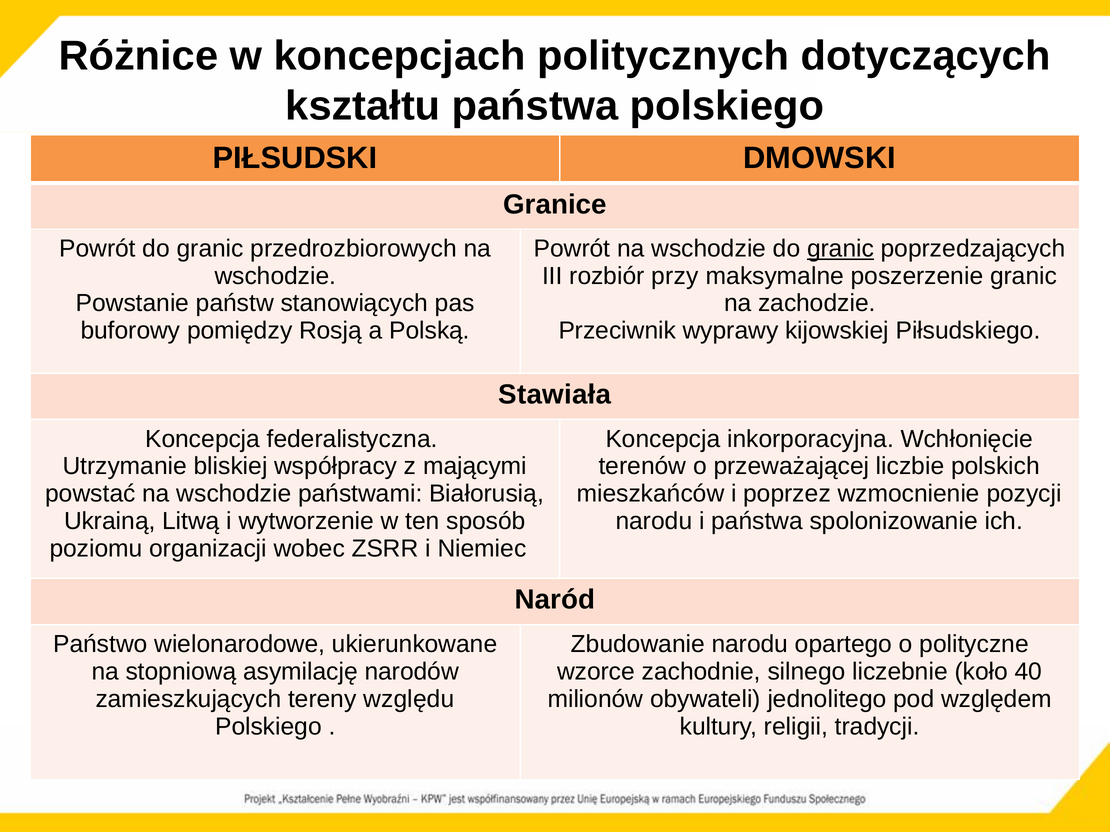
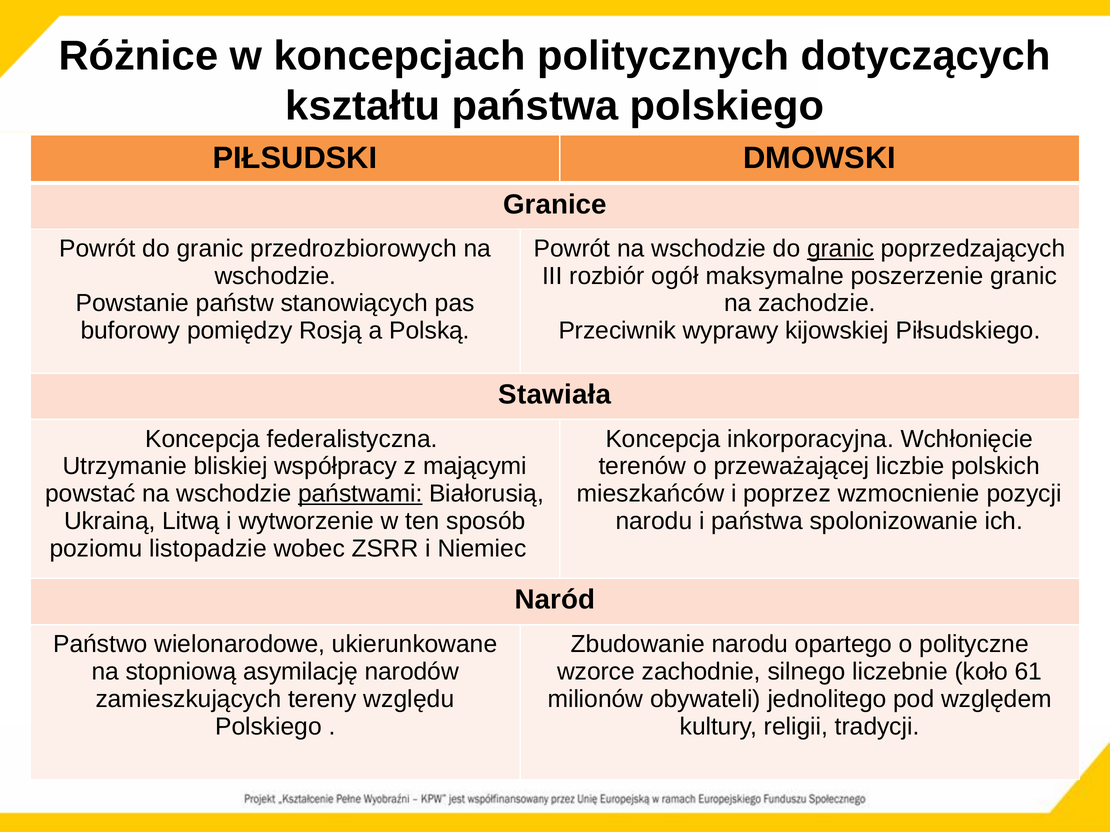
przy: przy -> ogół
państwami underline: none -> present
organizacji: organizacji -> listopadzie
40: 40 -> 61
